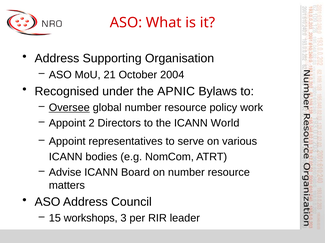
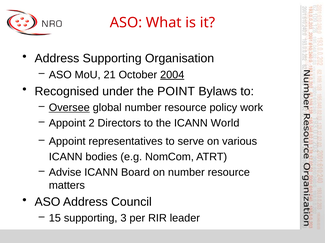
2004 underline: none -> present
APNIC: APNIC -> POINT
15 workshops: workshops -> supporting
